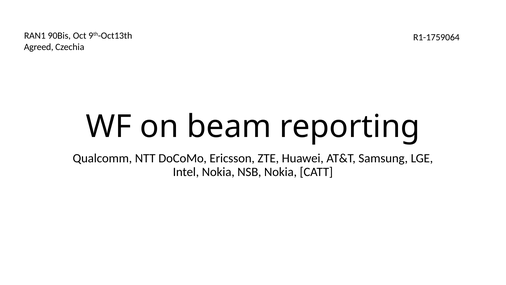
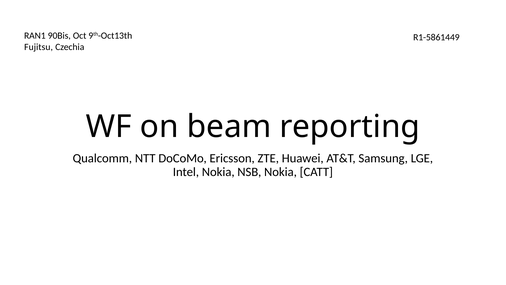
R1-1759064: R1-1759064 -> R1-5861449
Agreed: Agreed -> Fujitsu
